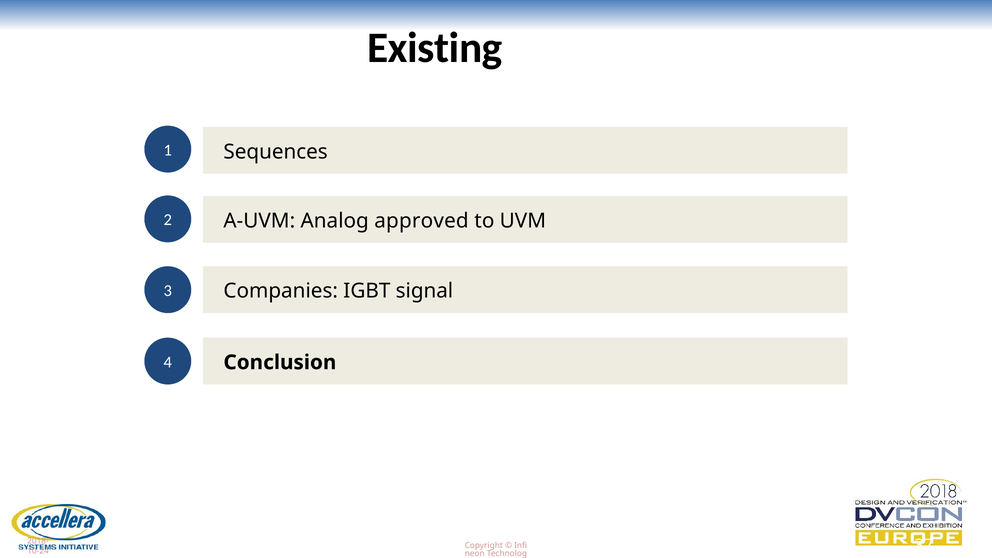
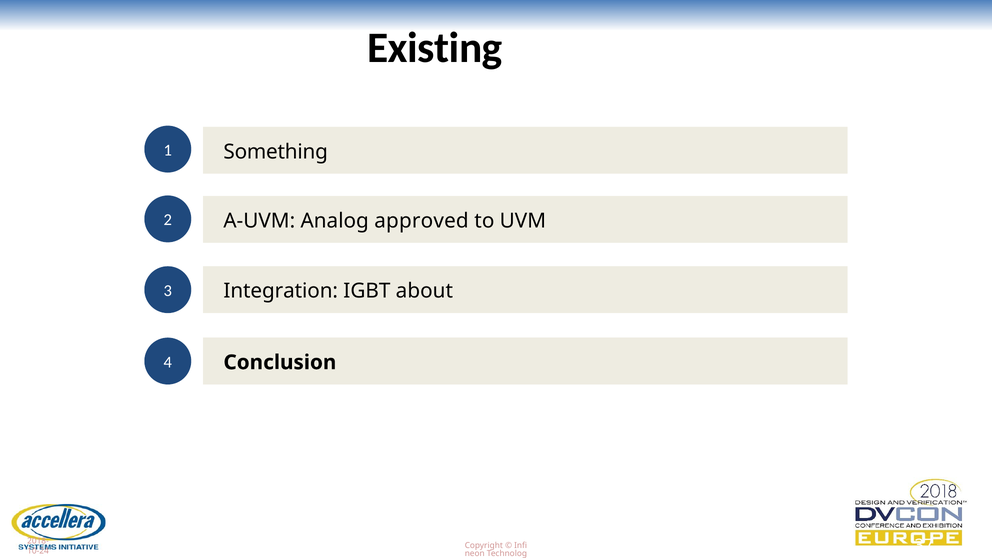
Sequences: Sequences -> Something
Companies: Companies -> Integration
signal: signal -> about
